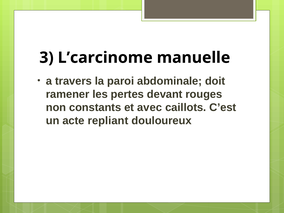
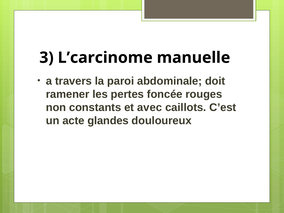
devant: devant -> foncée
repliant: repliant -> glandes
